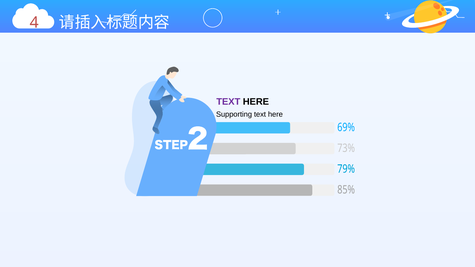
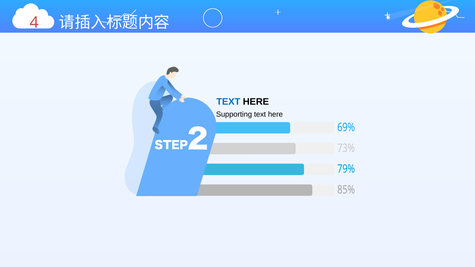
TEXT at (228, 102) colour: purple -> blue
